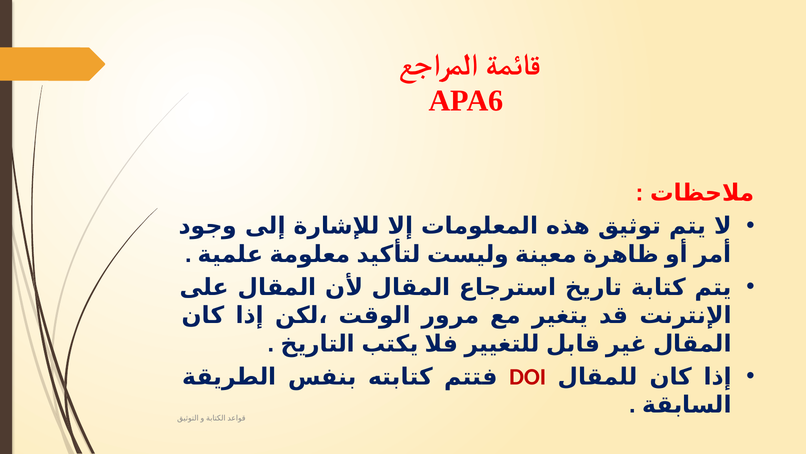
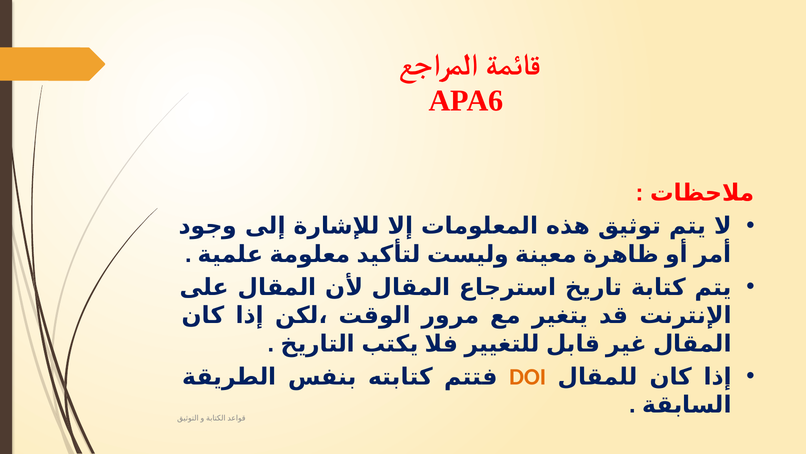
DOI colour: red -> orange
